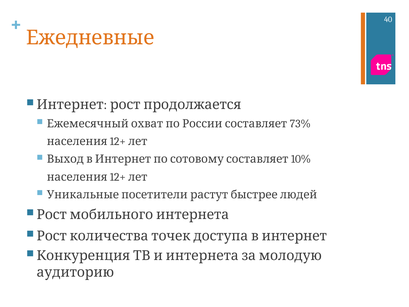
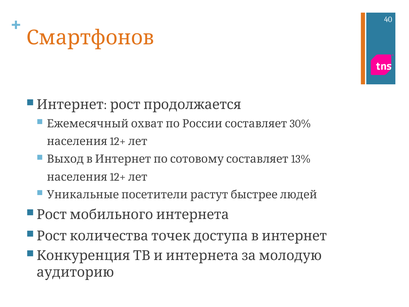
Ежедневные: Ежедневные -> Смартфонов
73%: 73% -> 30%
10%: 10% -> 13%
